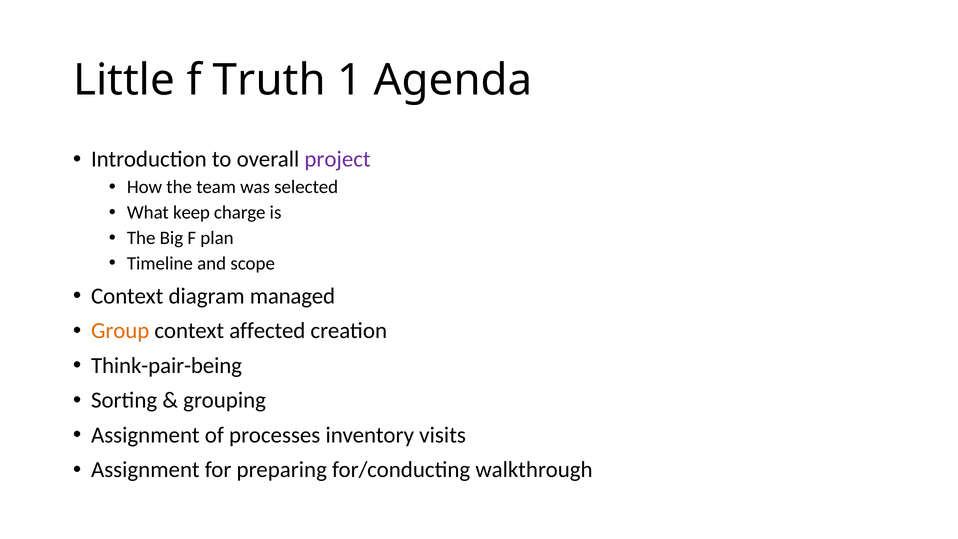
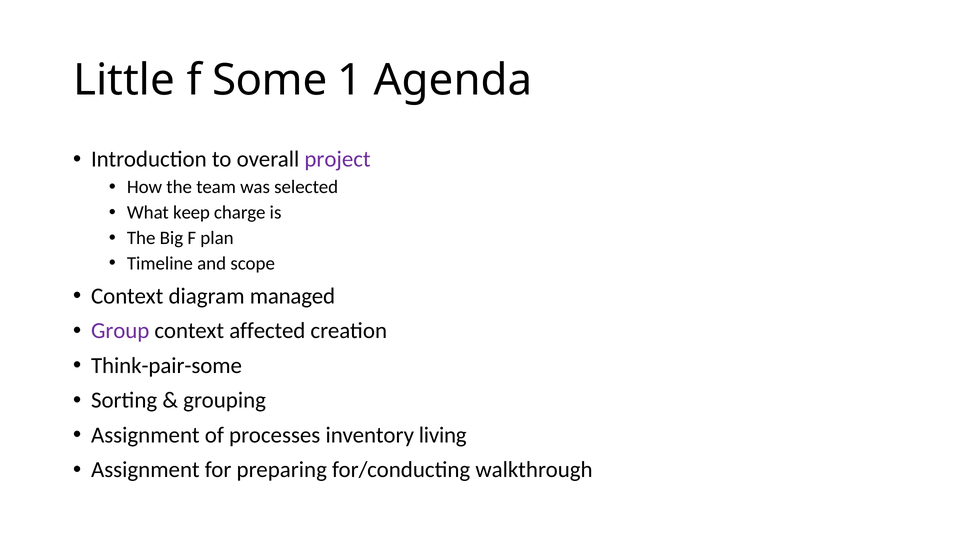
Truth: Truth -> Some
Group colour: orange -> purple
Think-pair-being: Think-pair-being -> Think-pair-some
visits: visits -> living
